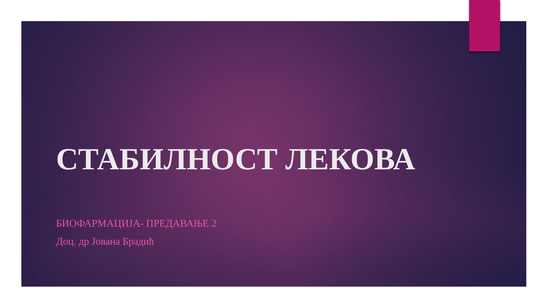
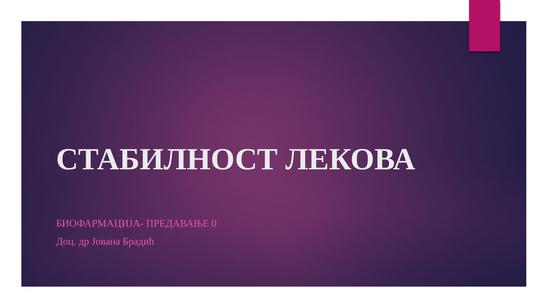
2: 2 -> 0
